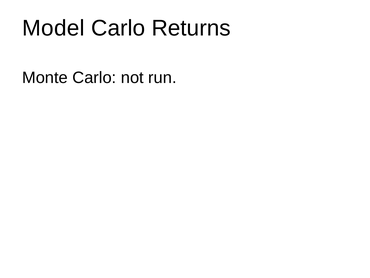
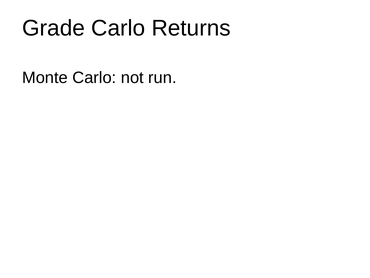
Model: Model -> Grade
